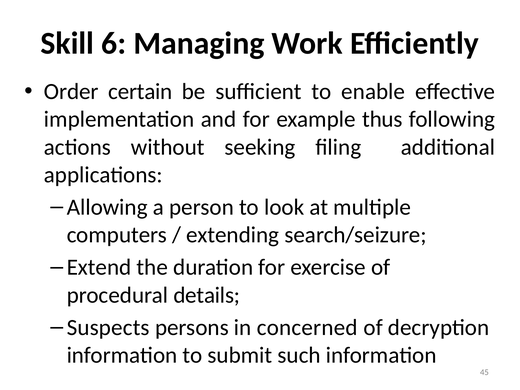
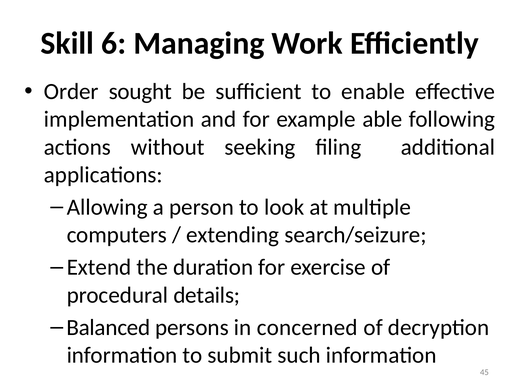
certain: certain -> sought
thus: thus -> able
Suspects: Suspects -> Balanced
